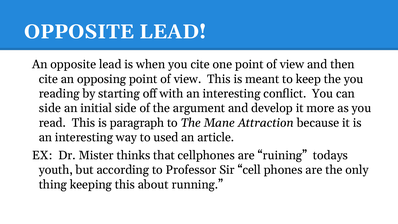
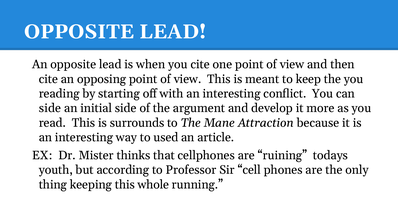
paragraph: paragraph -> surrounds
about: about -> whole
